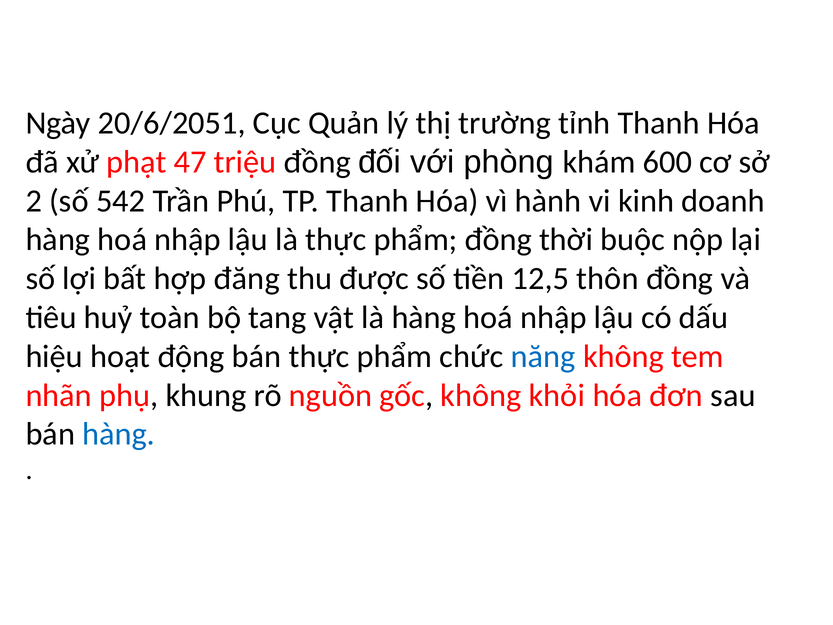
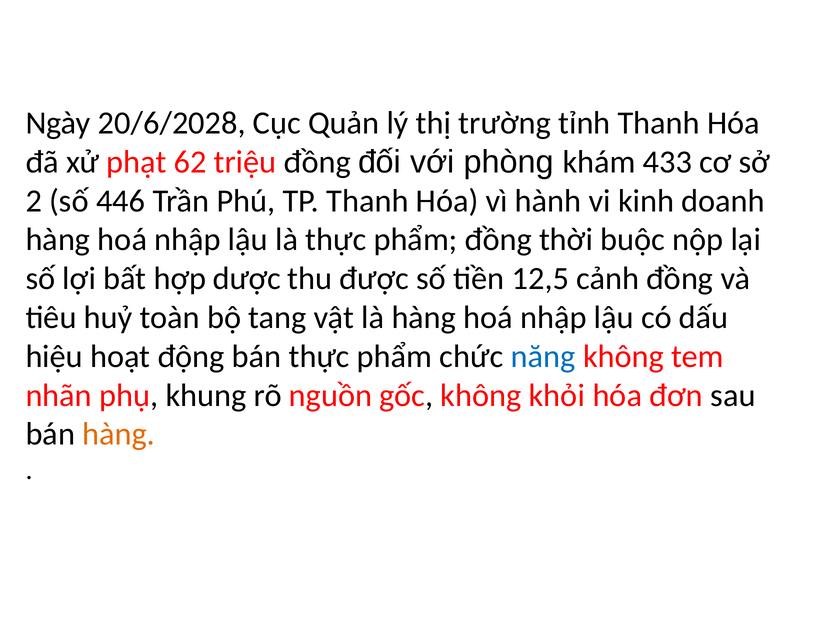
20/6/2051: 20/6/2051 -> 20/6/2028
47: 47 -> 62
600: 600 -> 433
542: 542 -> 446
đăng: đăng -> dược
thôn: thôn -> cảnh
hàng at (119, 434) colour: blue -> orange
